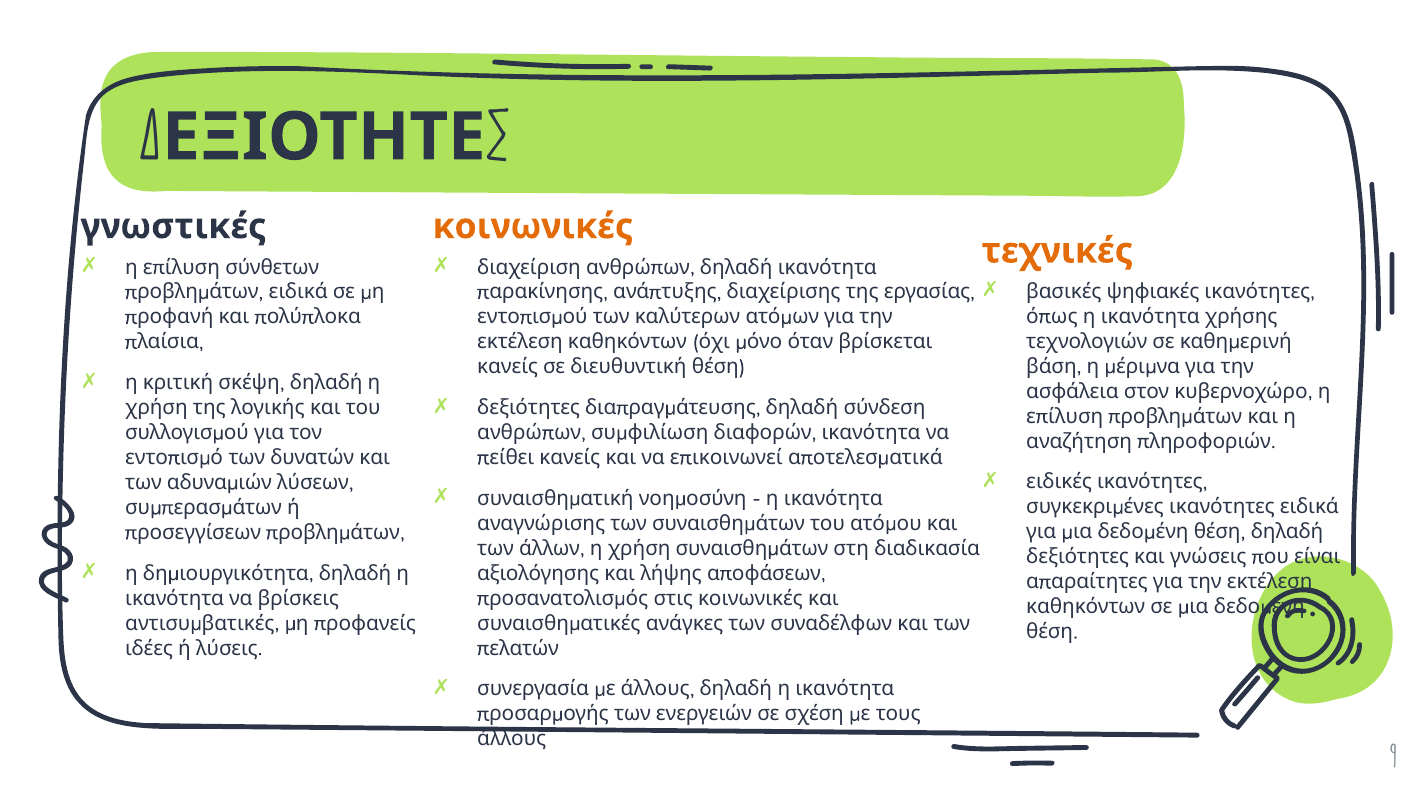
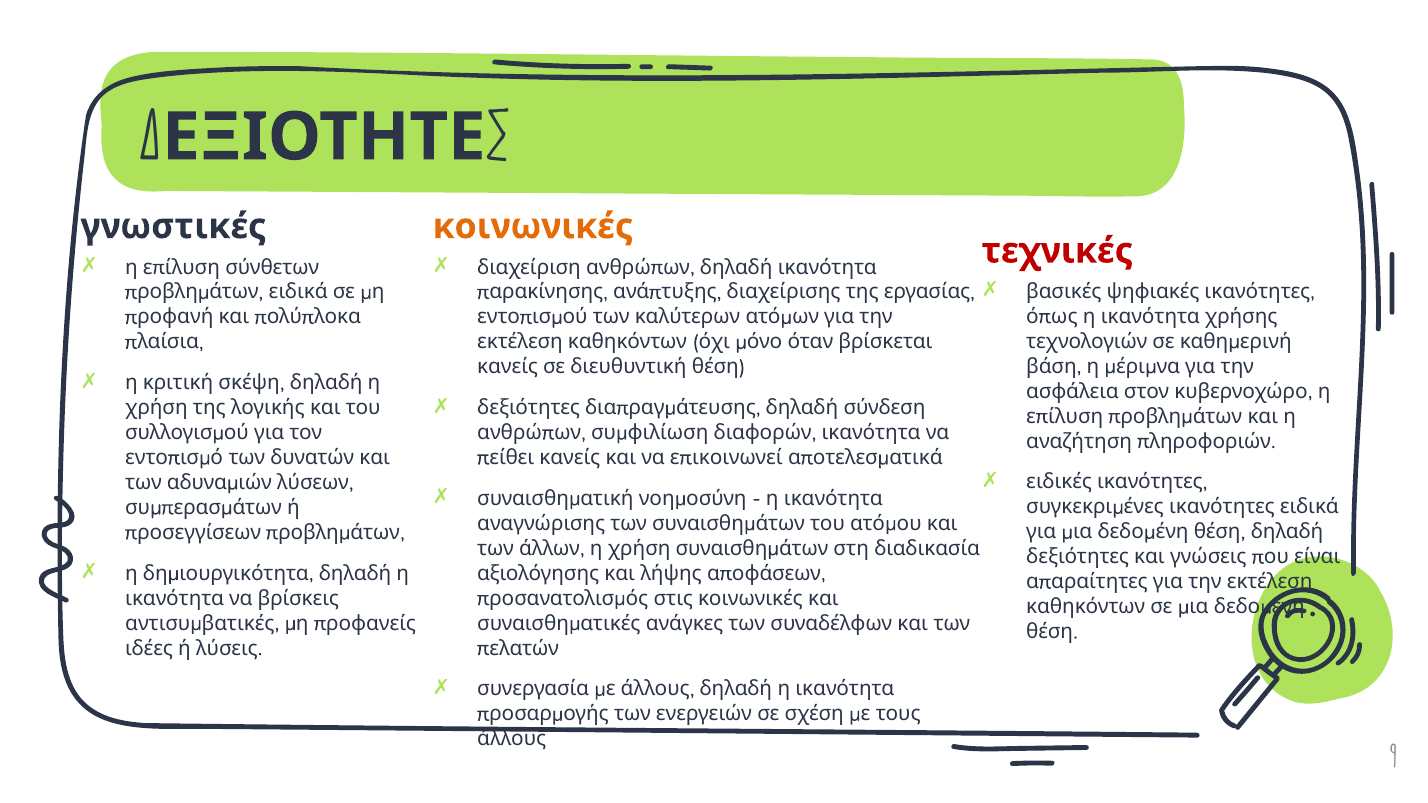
τεχνικές colour: orange -> red
